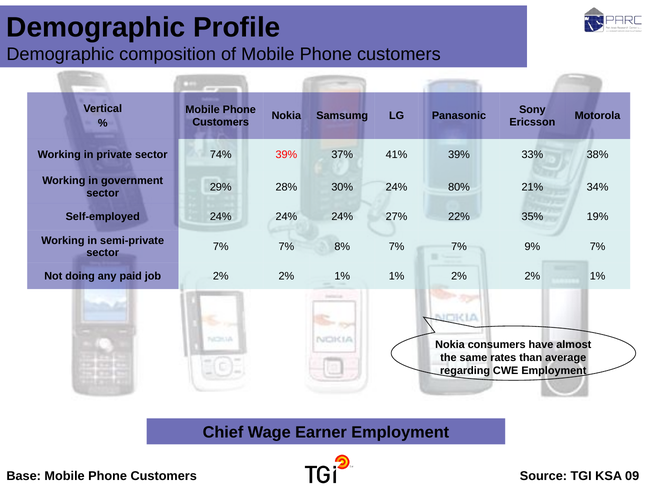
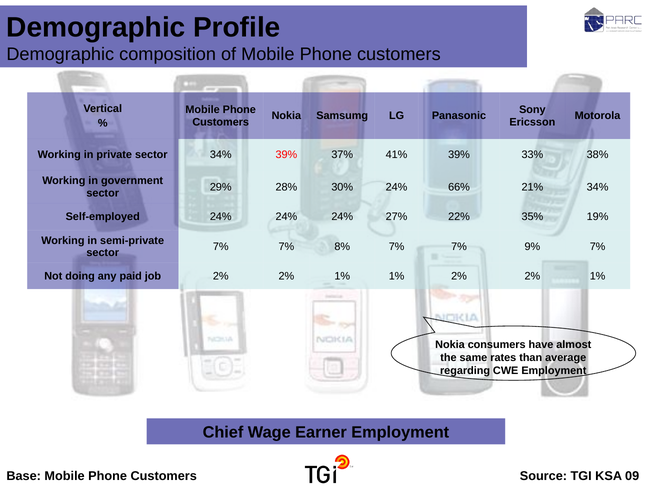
sector 74%: 74% -> 34%
80%: 80% -> 66%
